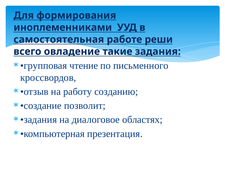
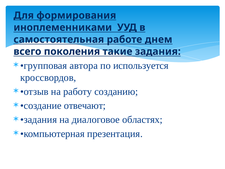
реши: реши -> днем
овладение: овладение -> поколения
чтение: чтение -> автора
письменного: письменного -> используется
позволит: позволит -> отвечают
